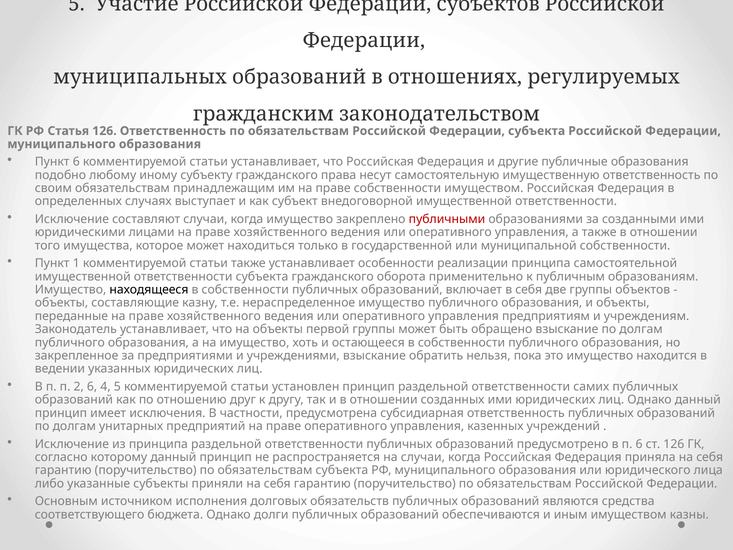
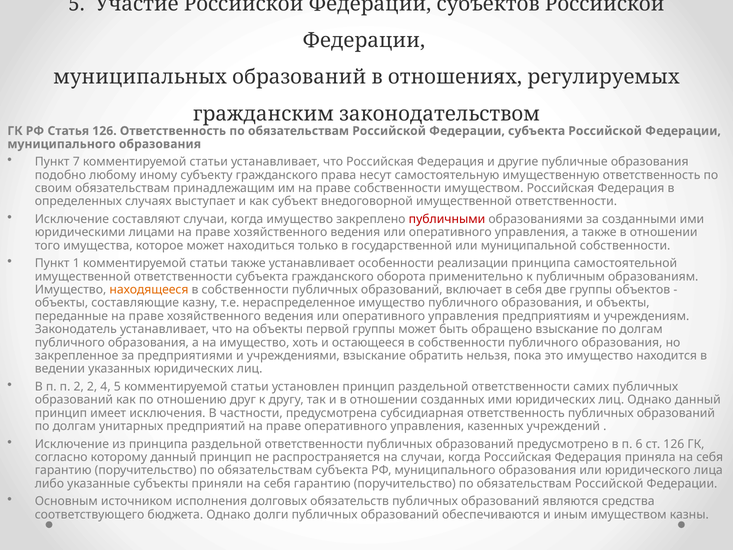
Пункт 6: 6 -> 7
находящееся colour: black -> orange
2 6: 6 -> 2
